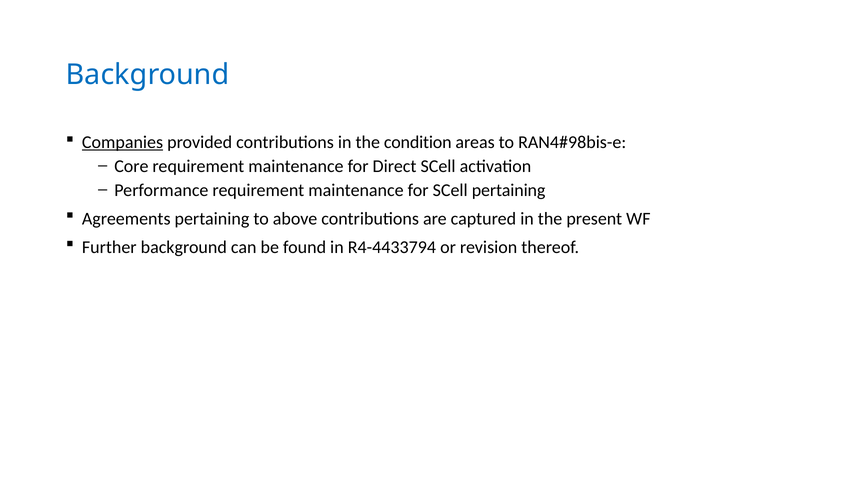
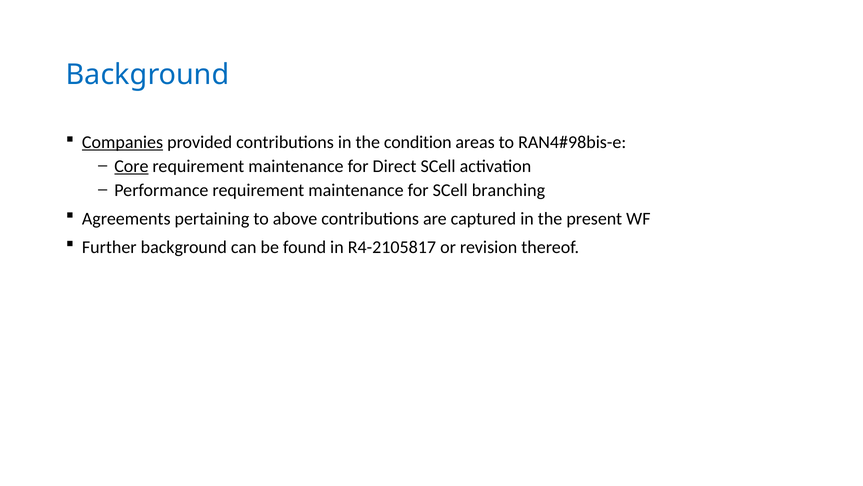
Core underline: none -> present
SCell pertaining: pertaining -> branching
R4-4433794: R4-4433794 -> R4-2105817
